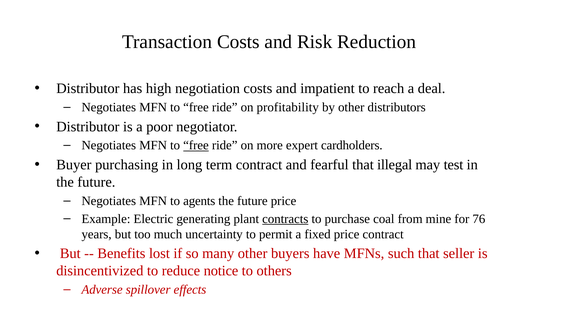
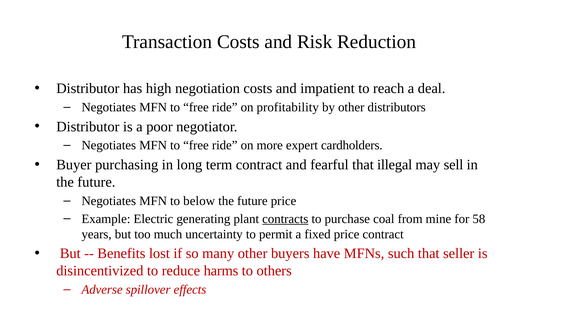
free at (196, 145) underline: present -> none
test: test -> sell
agents: agents -> below
76: 76 -> 58
notice: notice -> harms
